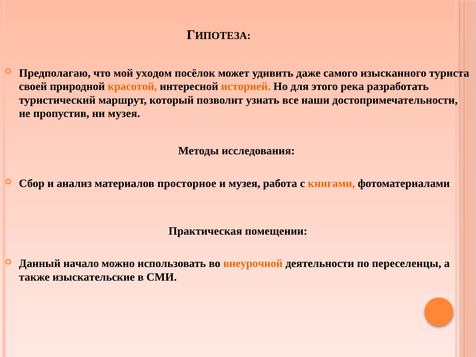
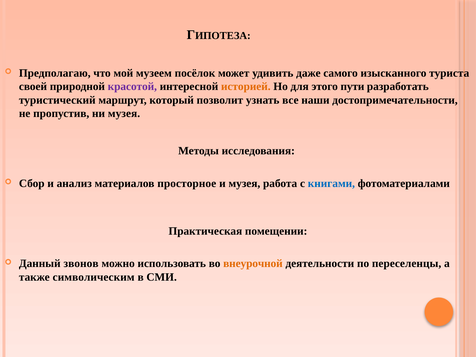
уходом: уходом -> музеем
красотой colour: orange -> purple
река: река -> пути
книгами colour: orange -> blue
начало: начало -> звонов
изыскательские: изыскательские -> символическим
